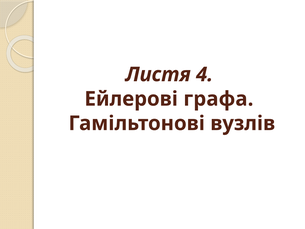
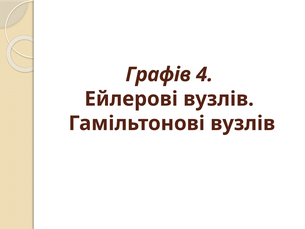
Листя: Листя -> Графів
Ейлерові графа: графа -> вузлів
